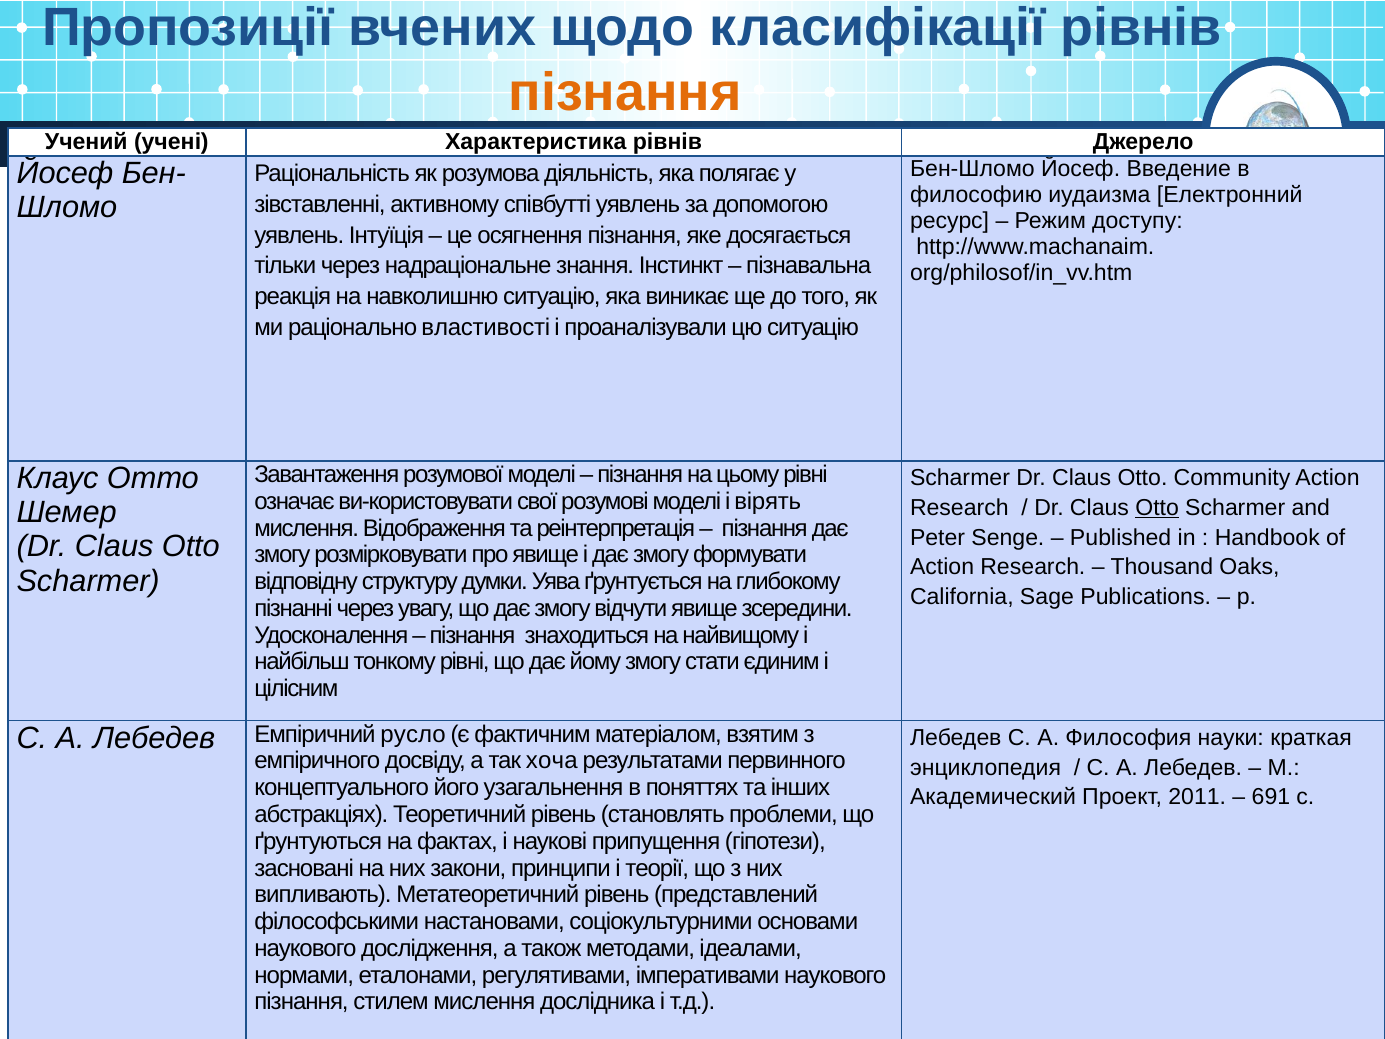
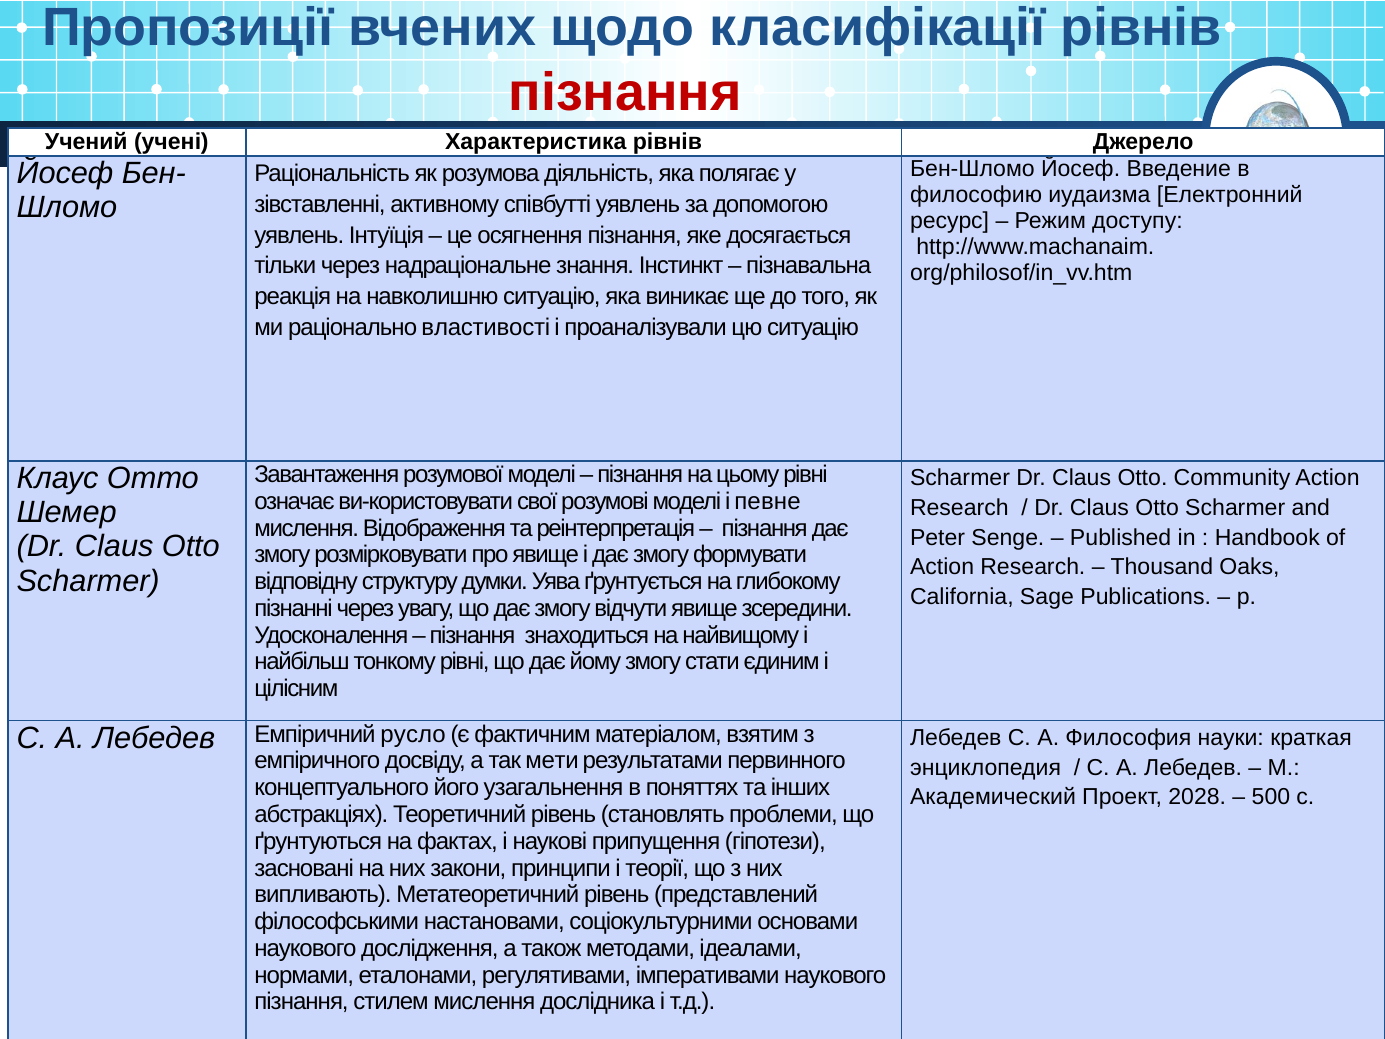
пізнання at (625, 92) colour: orange -> red
вірять: вірять -> певне
Otto at (1157, 508) underline: present -> none
хоча: хоча -> мети
2011: 2011 -> 2028
691: 691 -> 500
